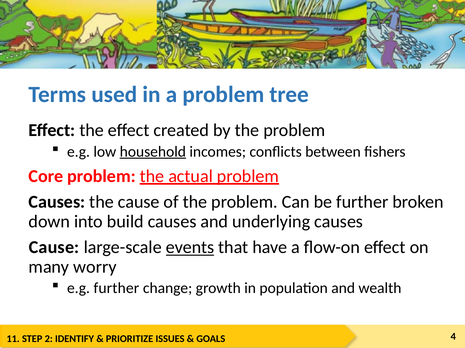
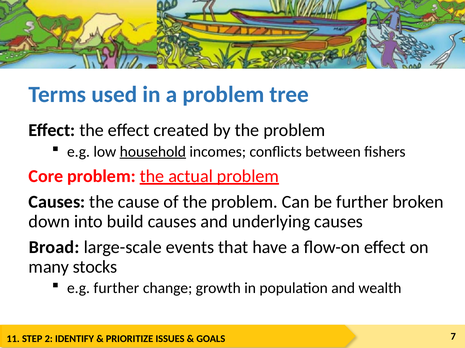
Cause at (54, 248): Cause -> Broad
events underline: present -> none
worry: worry -> stocks
4: 4 -> 7
